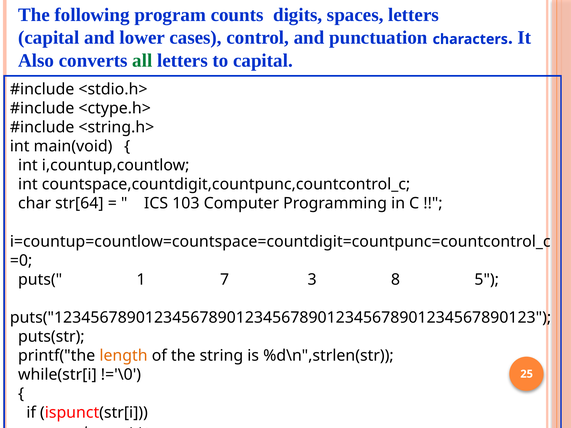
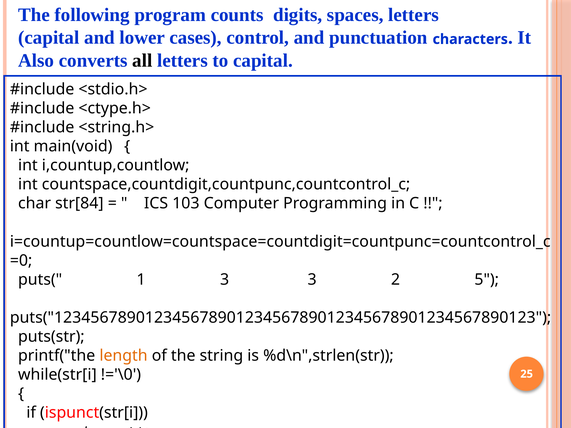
all colour: green -> black
str[64: str[64 -> str[84
1 7: 7 -> 3
8: 8 -> 2
